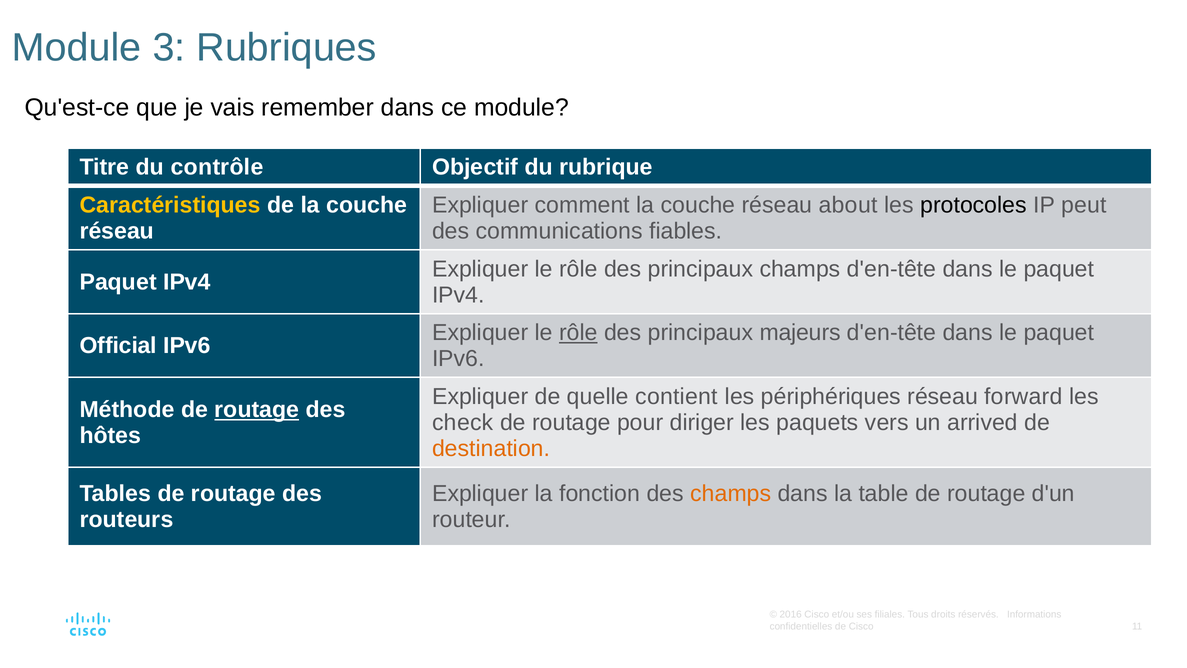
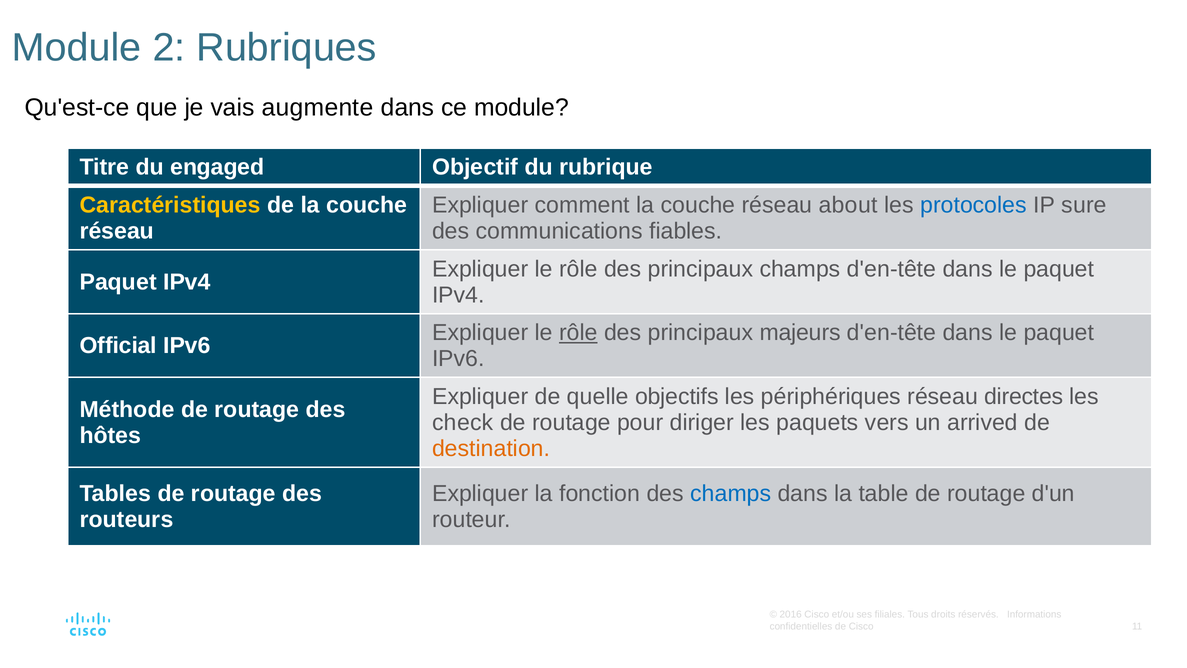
3: 3 -> 2
remember: remember -> augmente
contrôle: contrôle -> engaged
protocoles colour: black -> blue
peut: peut -> sure
contient: contient -> objectifs
forward: forward -> directes
routage at (257, 410) underline: present -> none
champs at (731, 494) colour: orange -> blue
